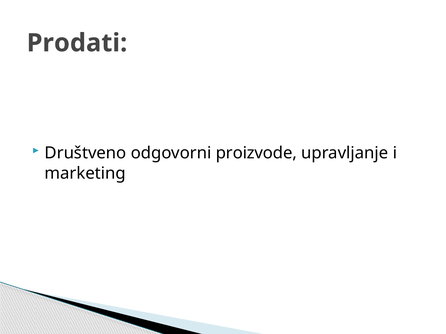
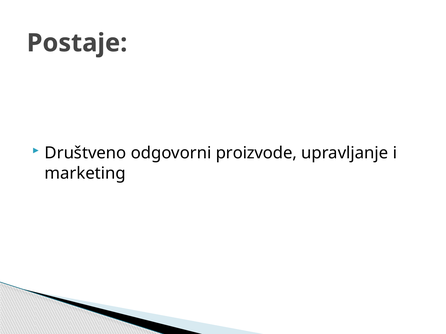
Prodati: Prodati -> Postaje
